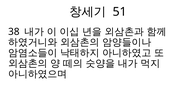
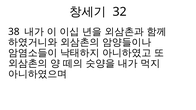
51: 51 -> 32
